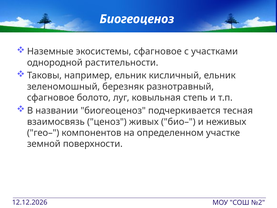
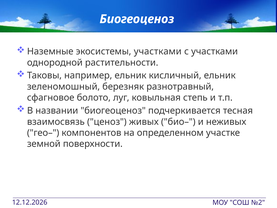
экосистемы сфагновое: сфагновое -> участками
